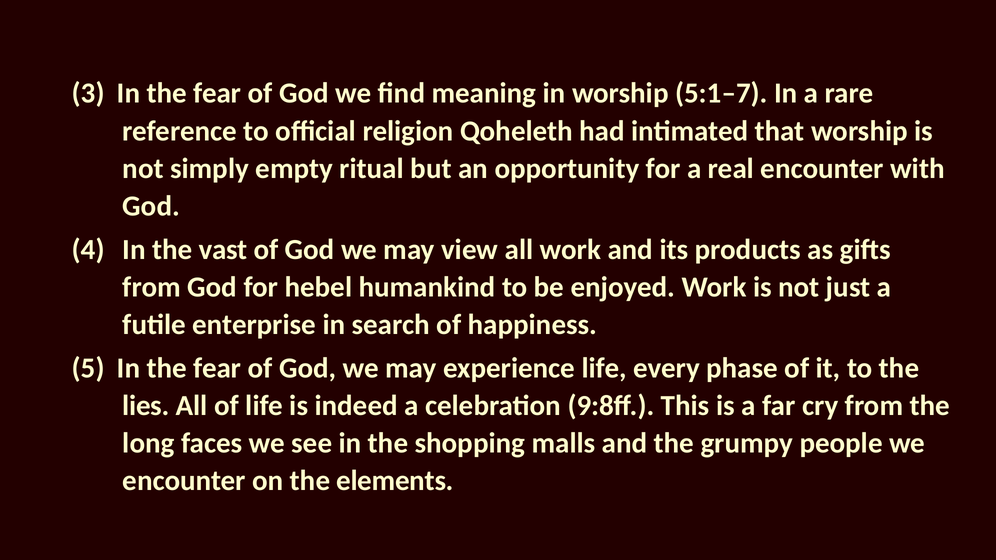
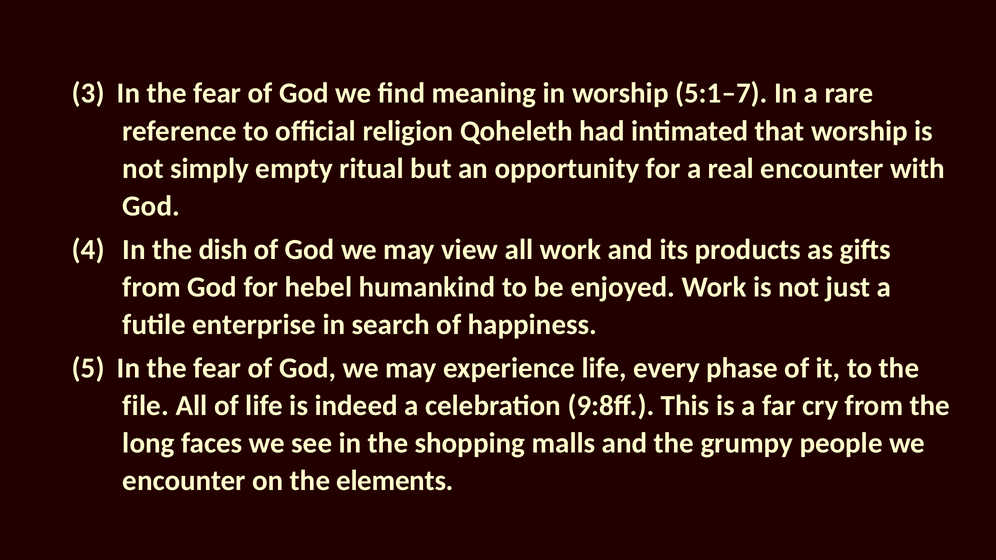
vast: vast -> dish
lies: lies -> file
